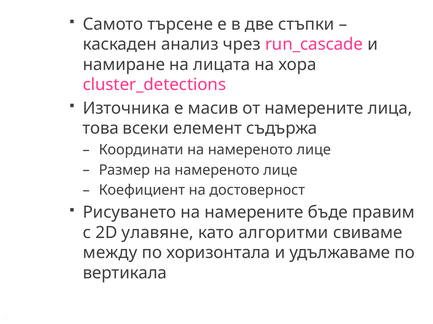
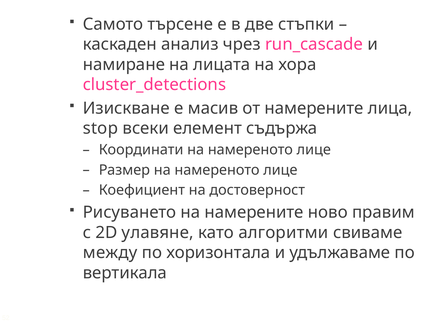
Източника: Източника -> Изискване
това: това -> stop
бъде: бъде -> ново
